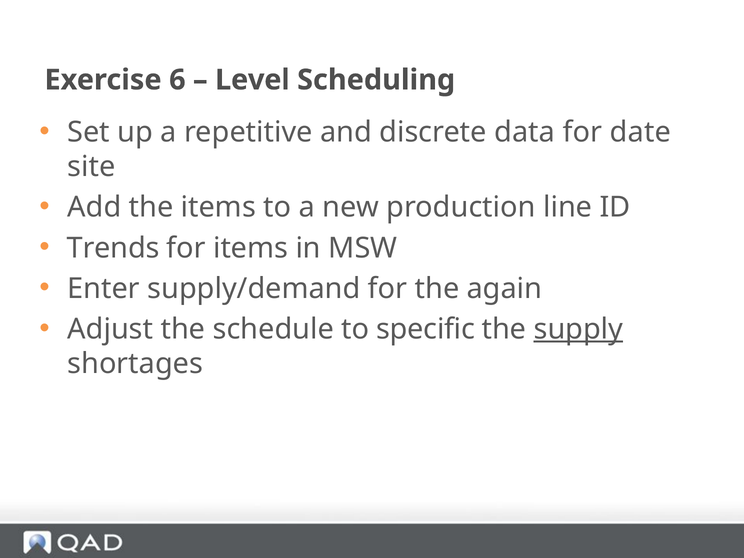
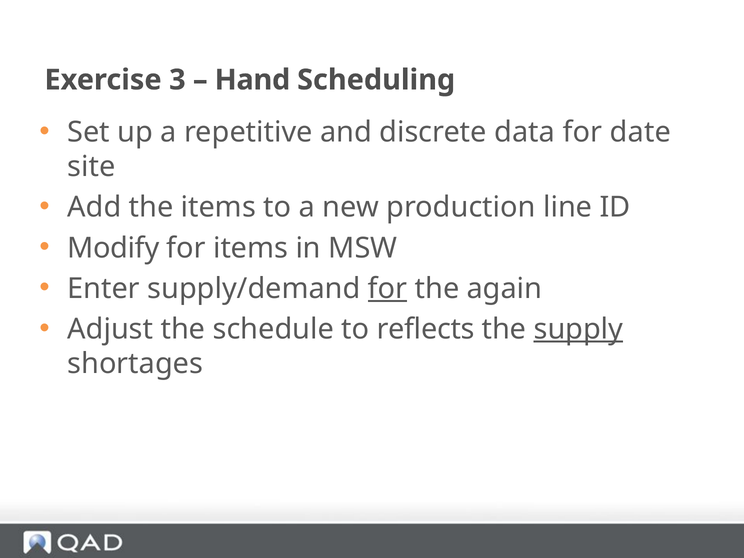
6: 6 -> 3
Level: Level -> Hand
Trends: Trends -> Modify
for at (388, 289) underline: none -> present
specific: specific -> reflects
